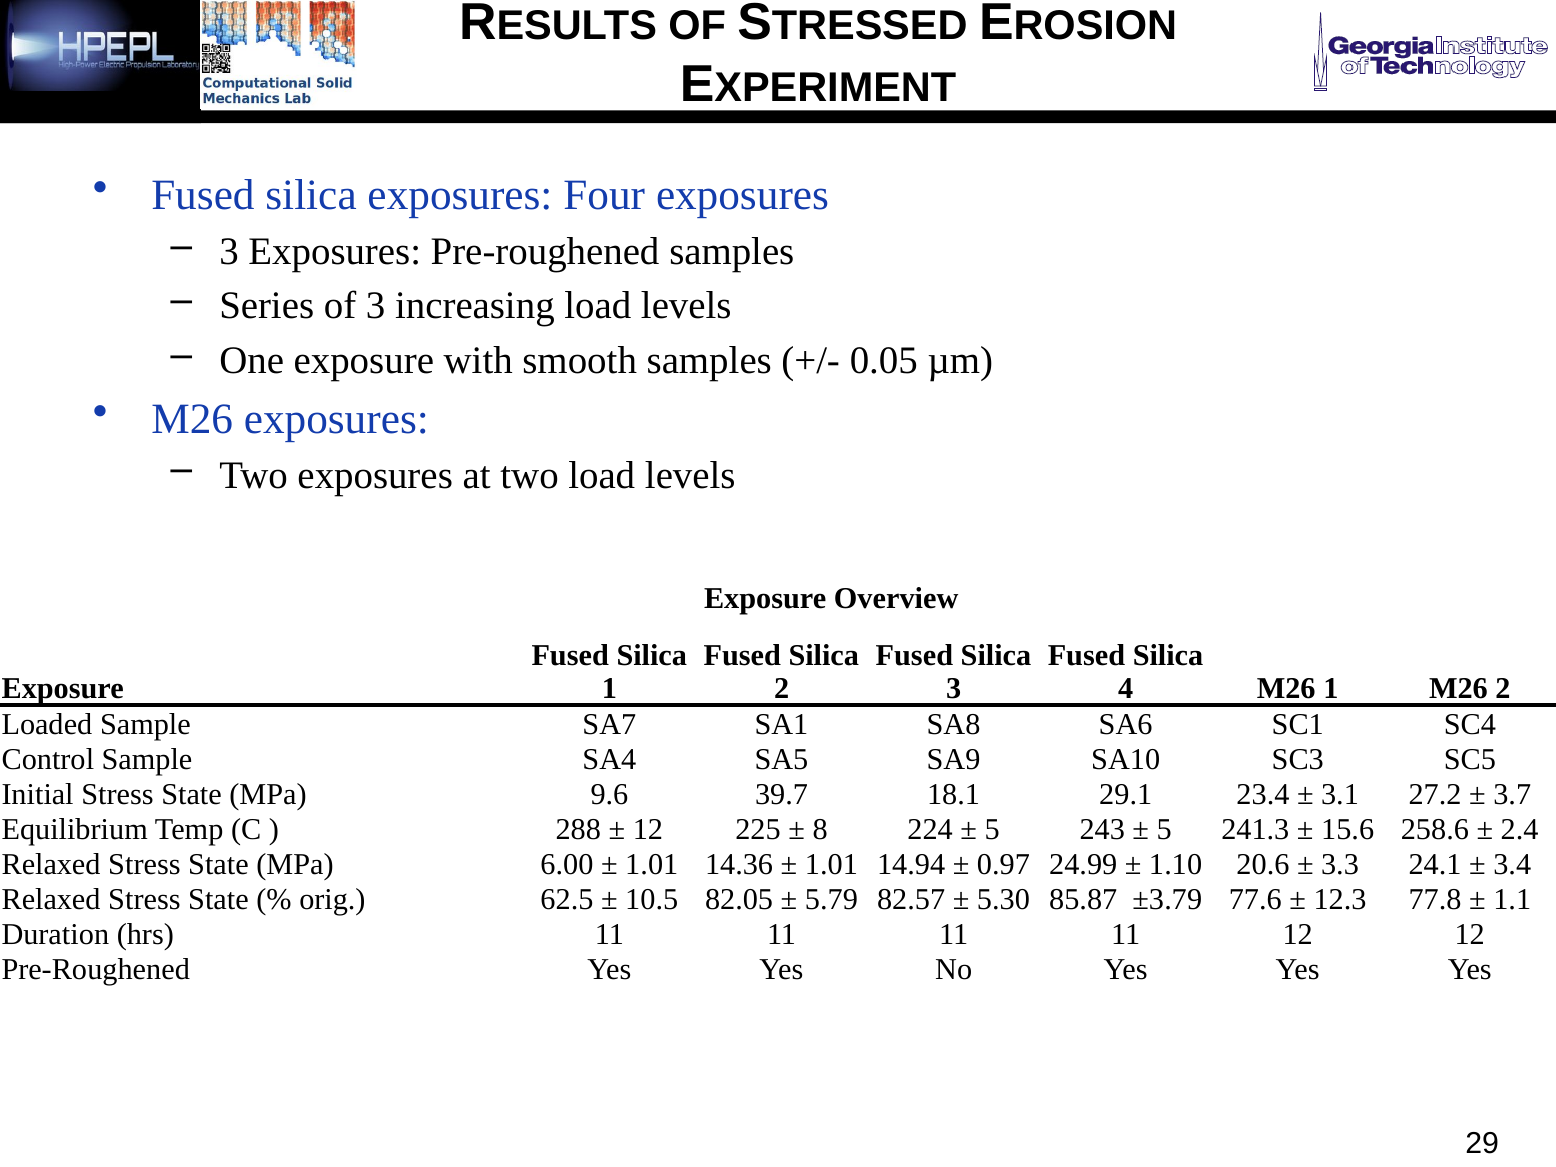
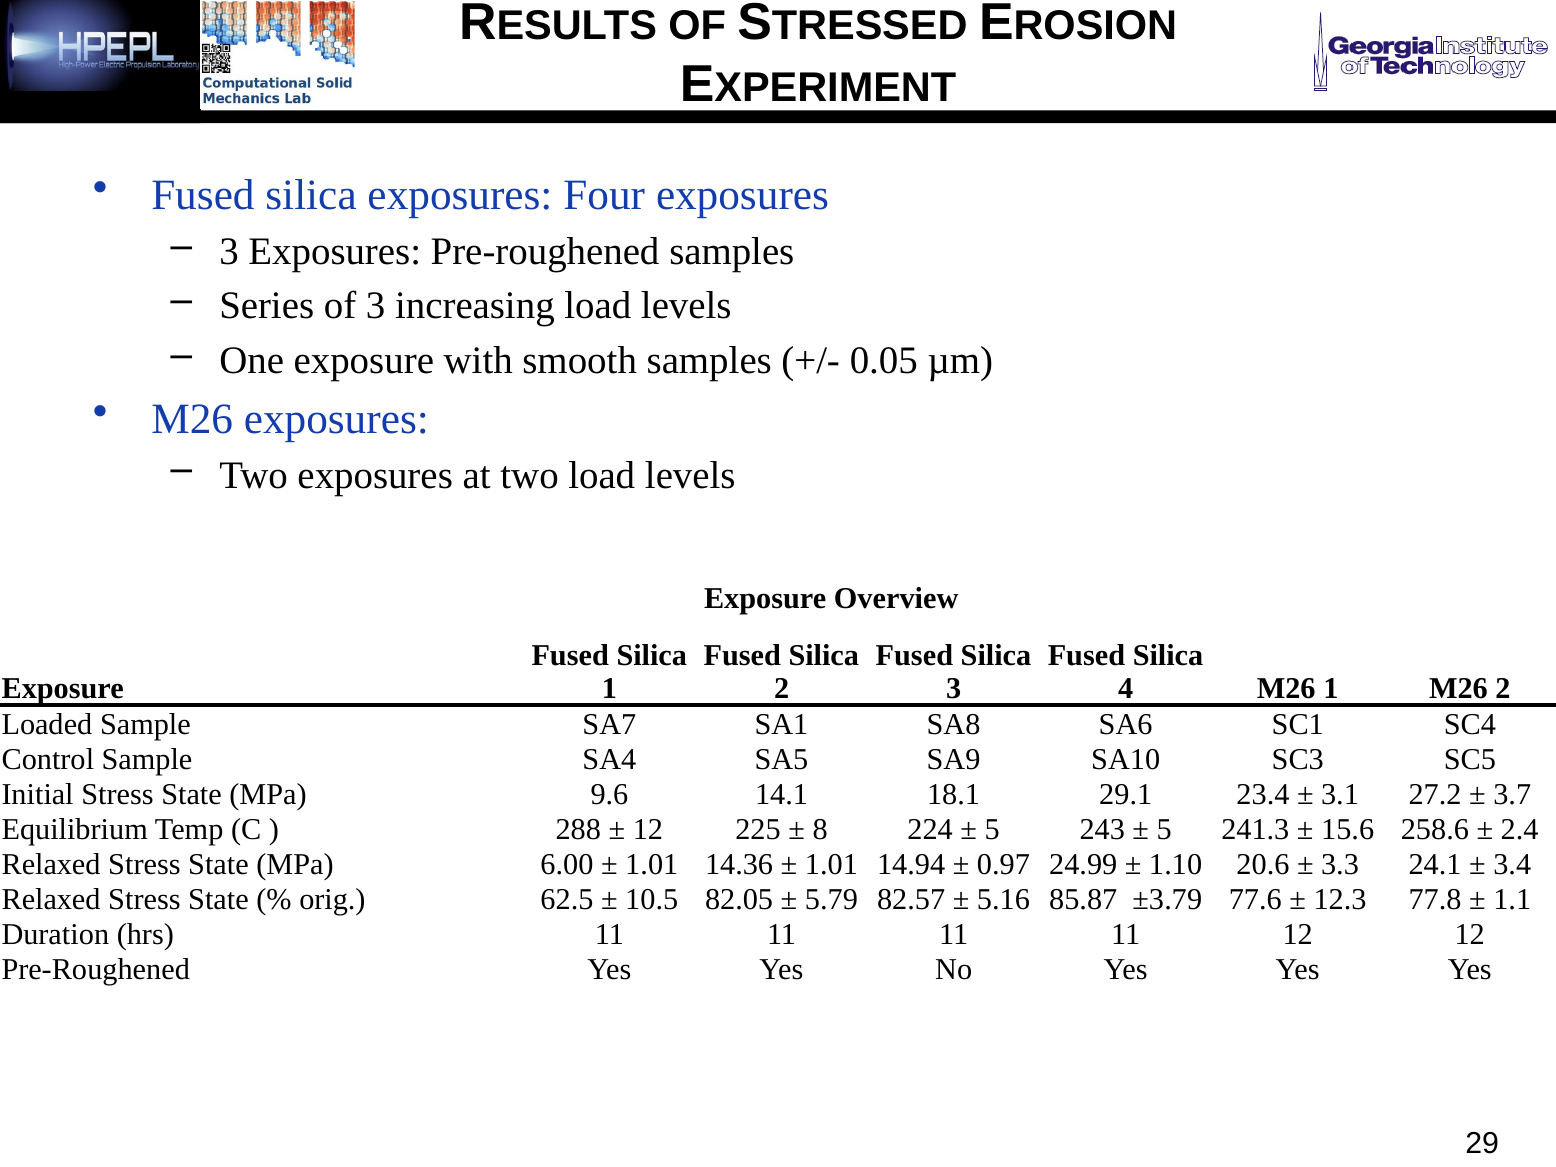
39.7: 39.7 -> 14.1
5.30: 5.30 -> 5.16
